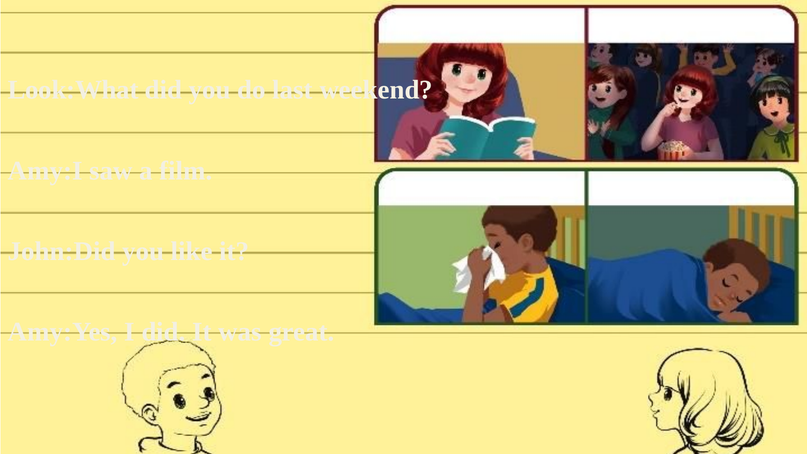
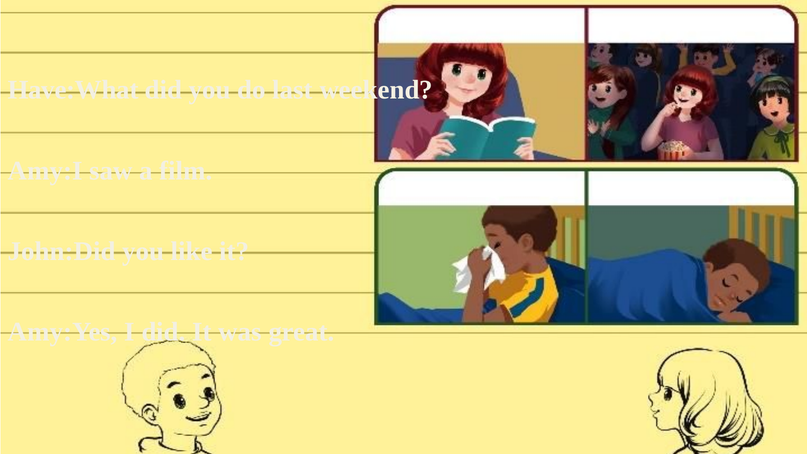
Look:What: Look:What -> Have:What
